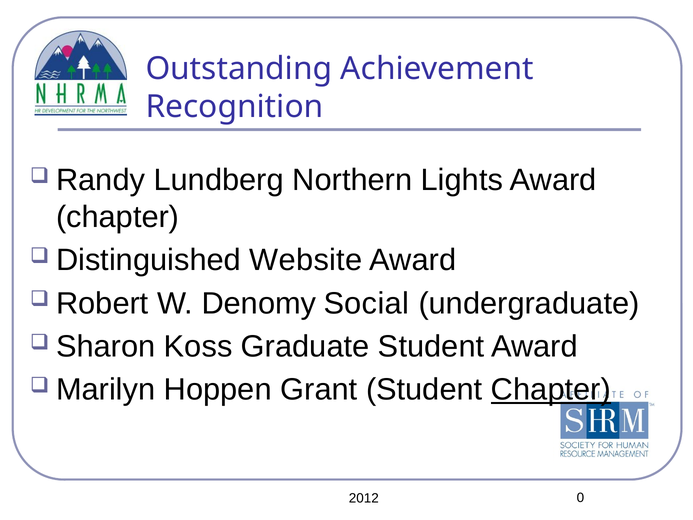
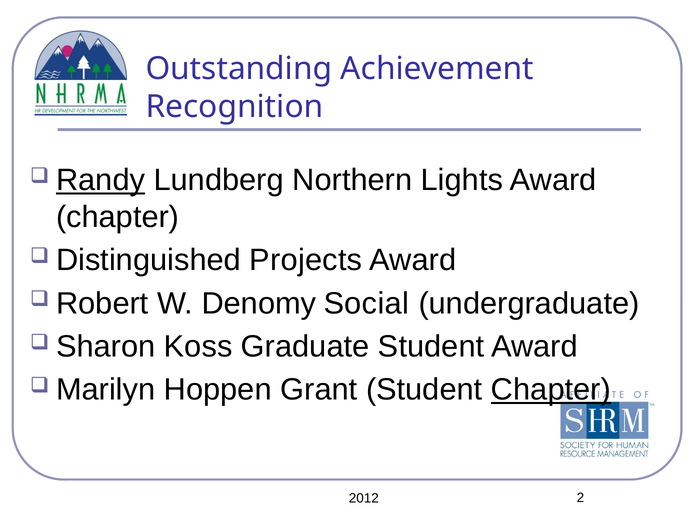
Randy underline: none -> present
Website: Website -> Projects
0: 0 -> 2
